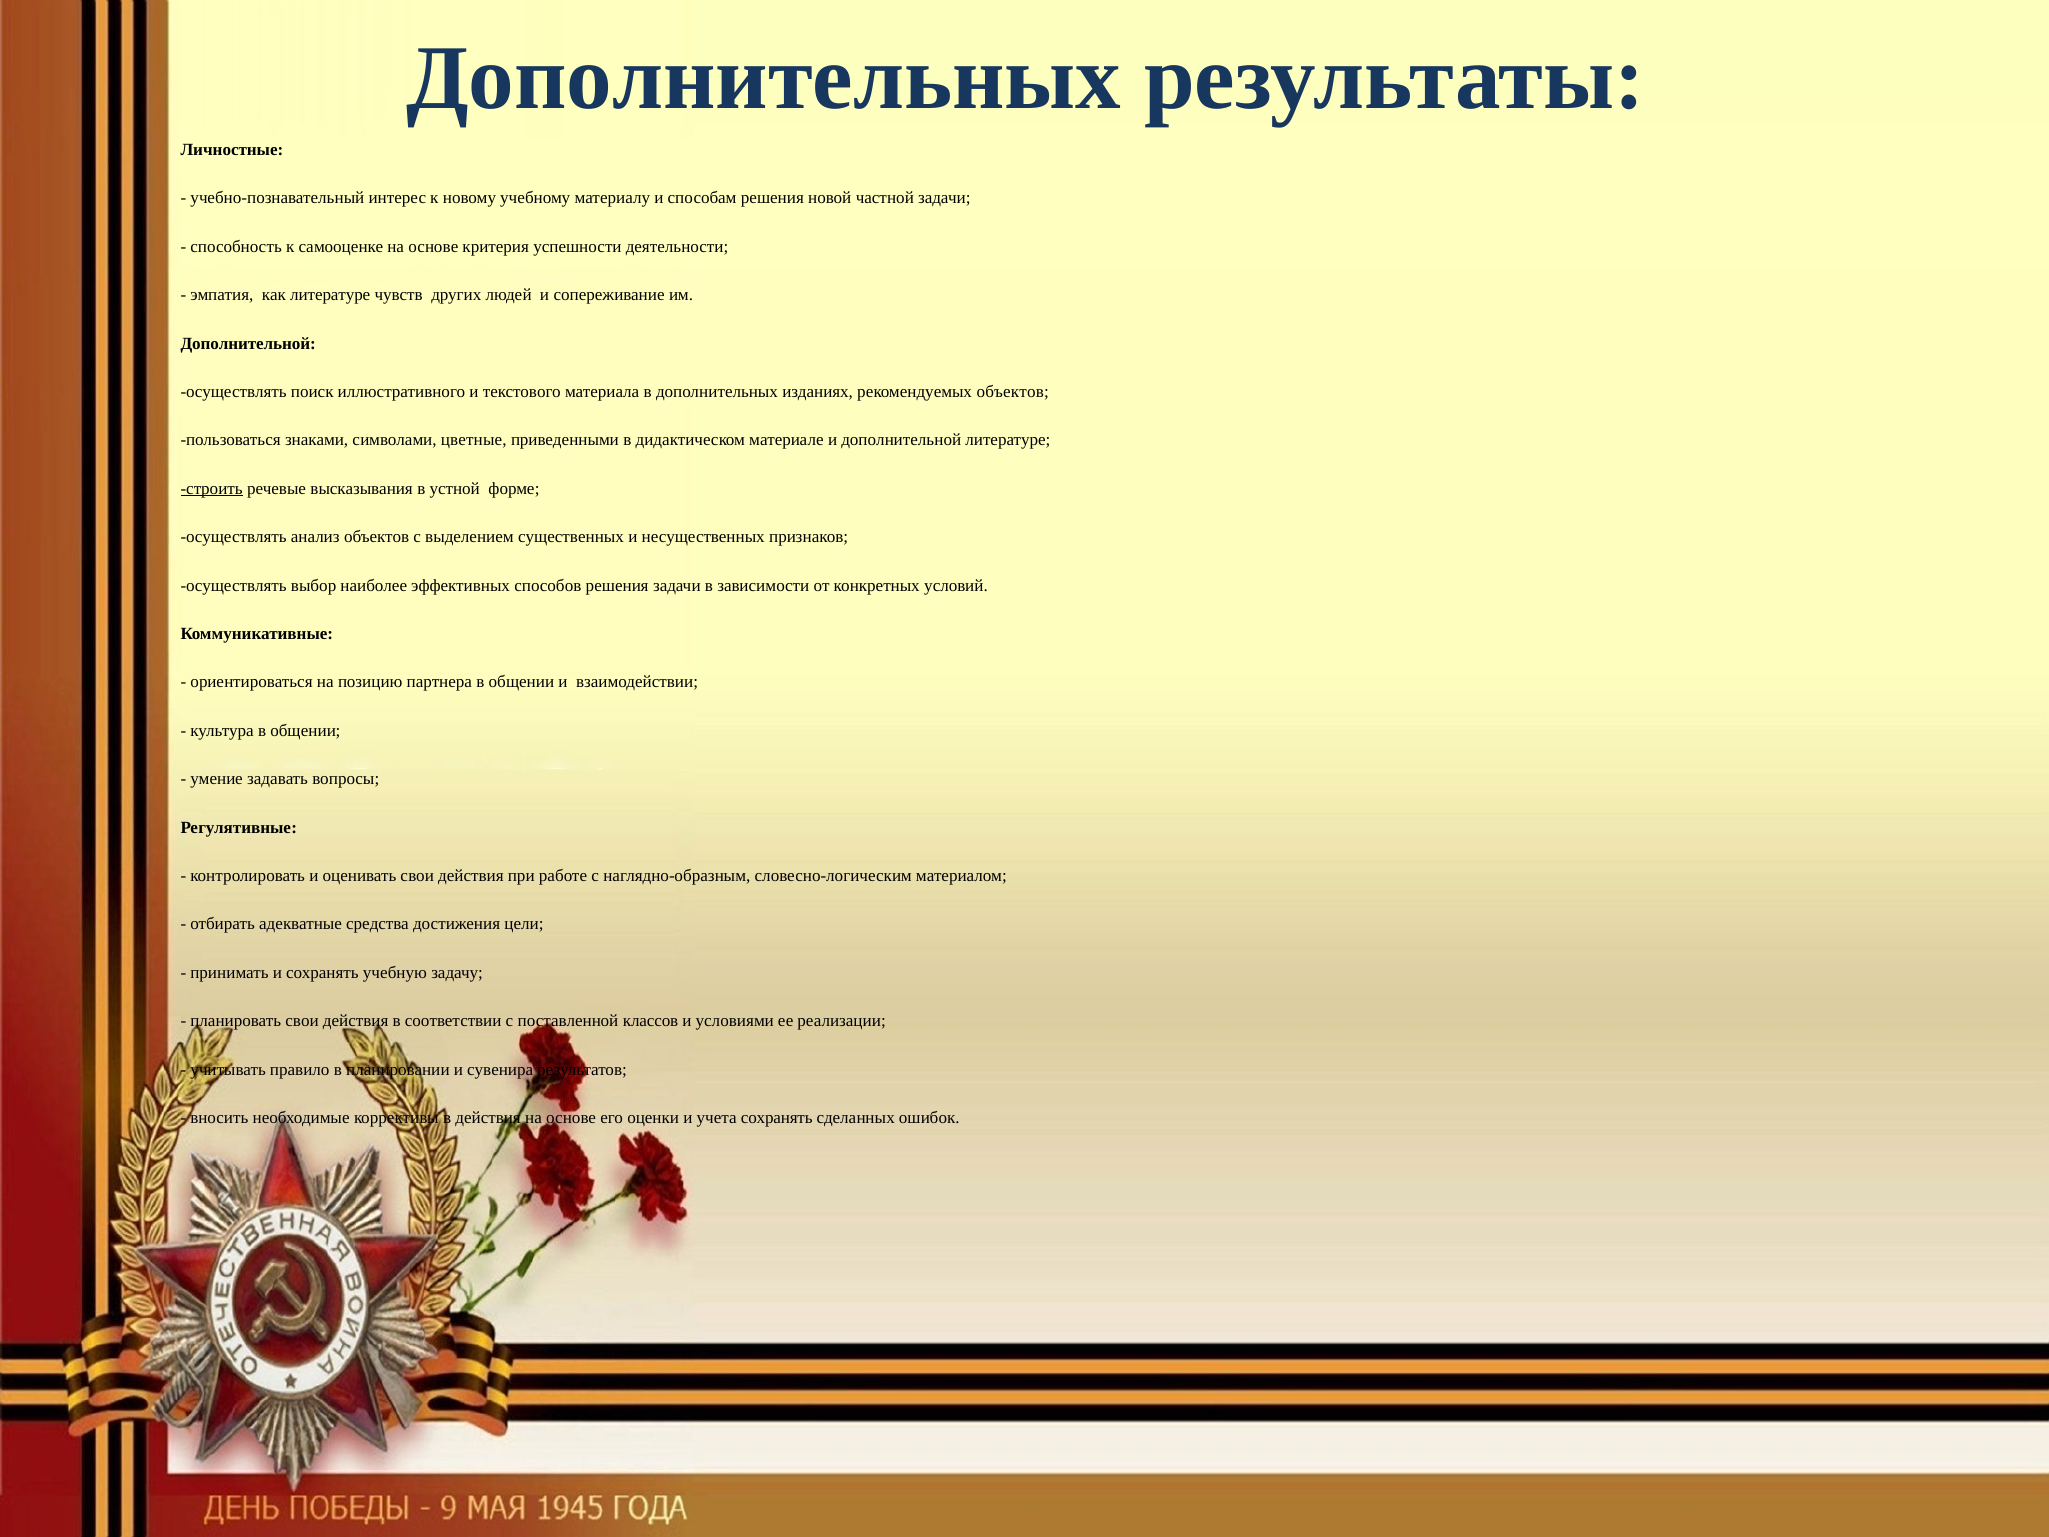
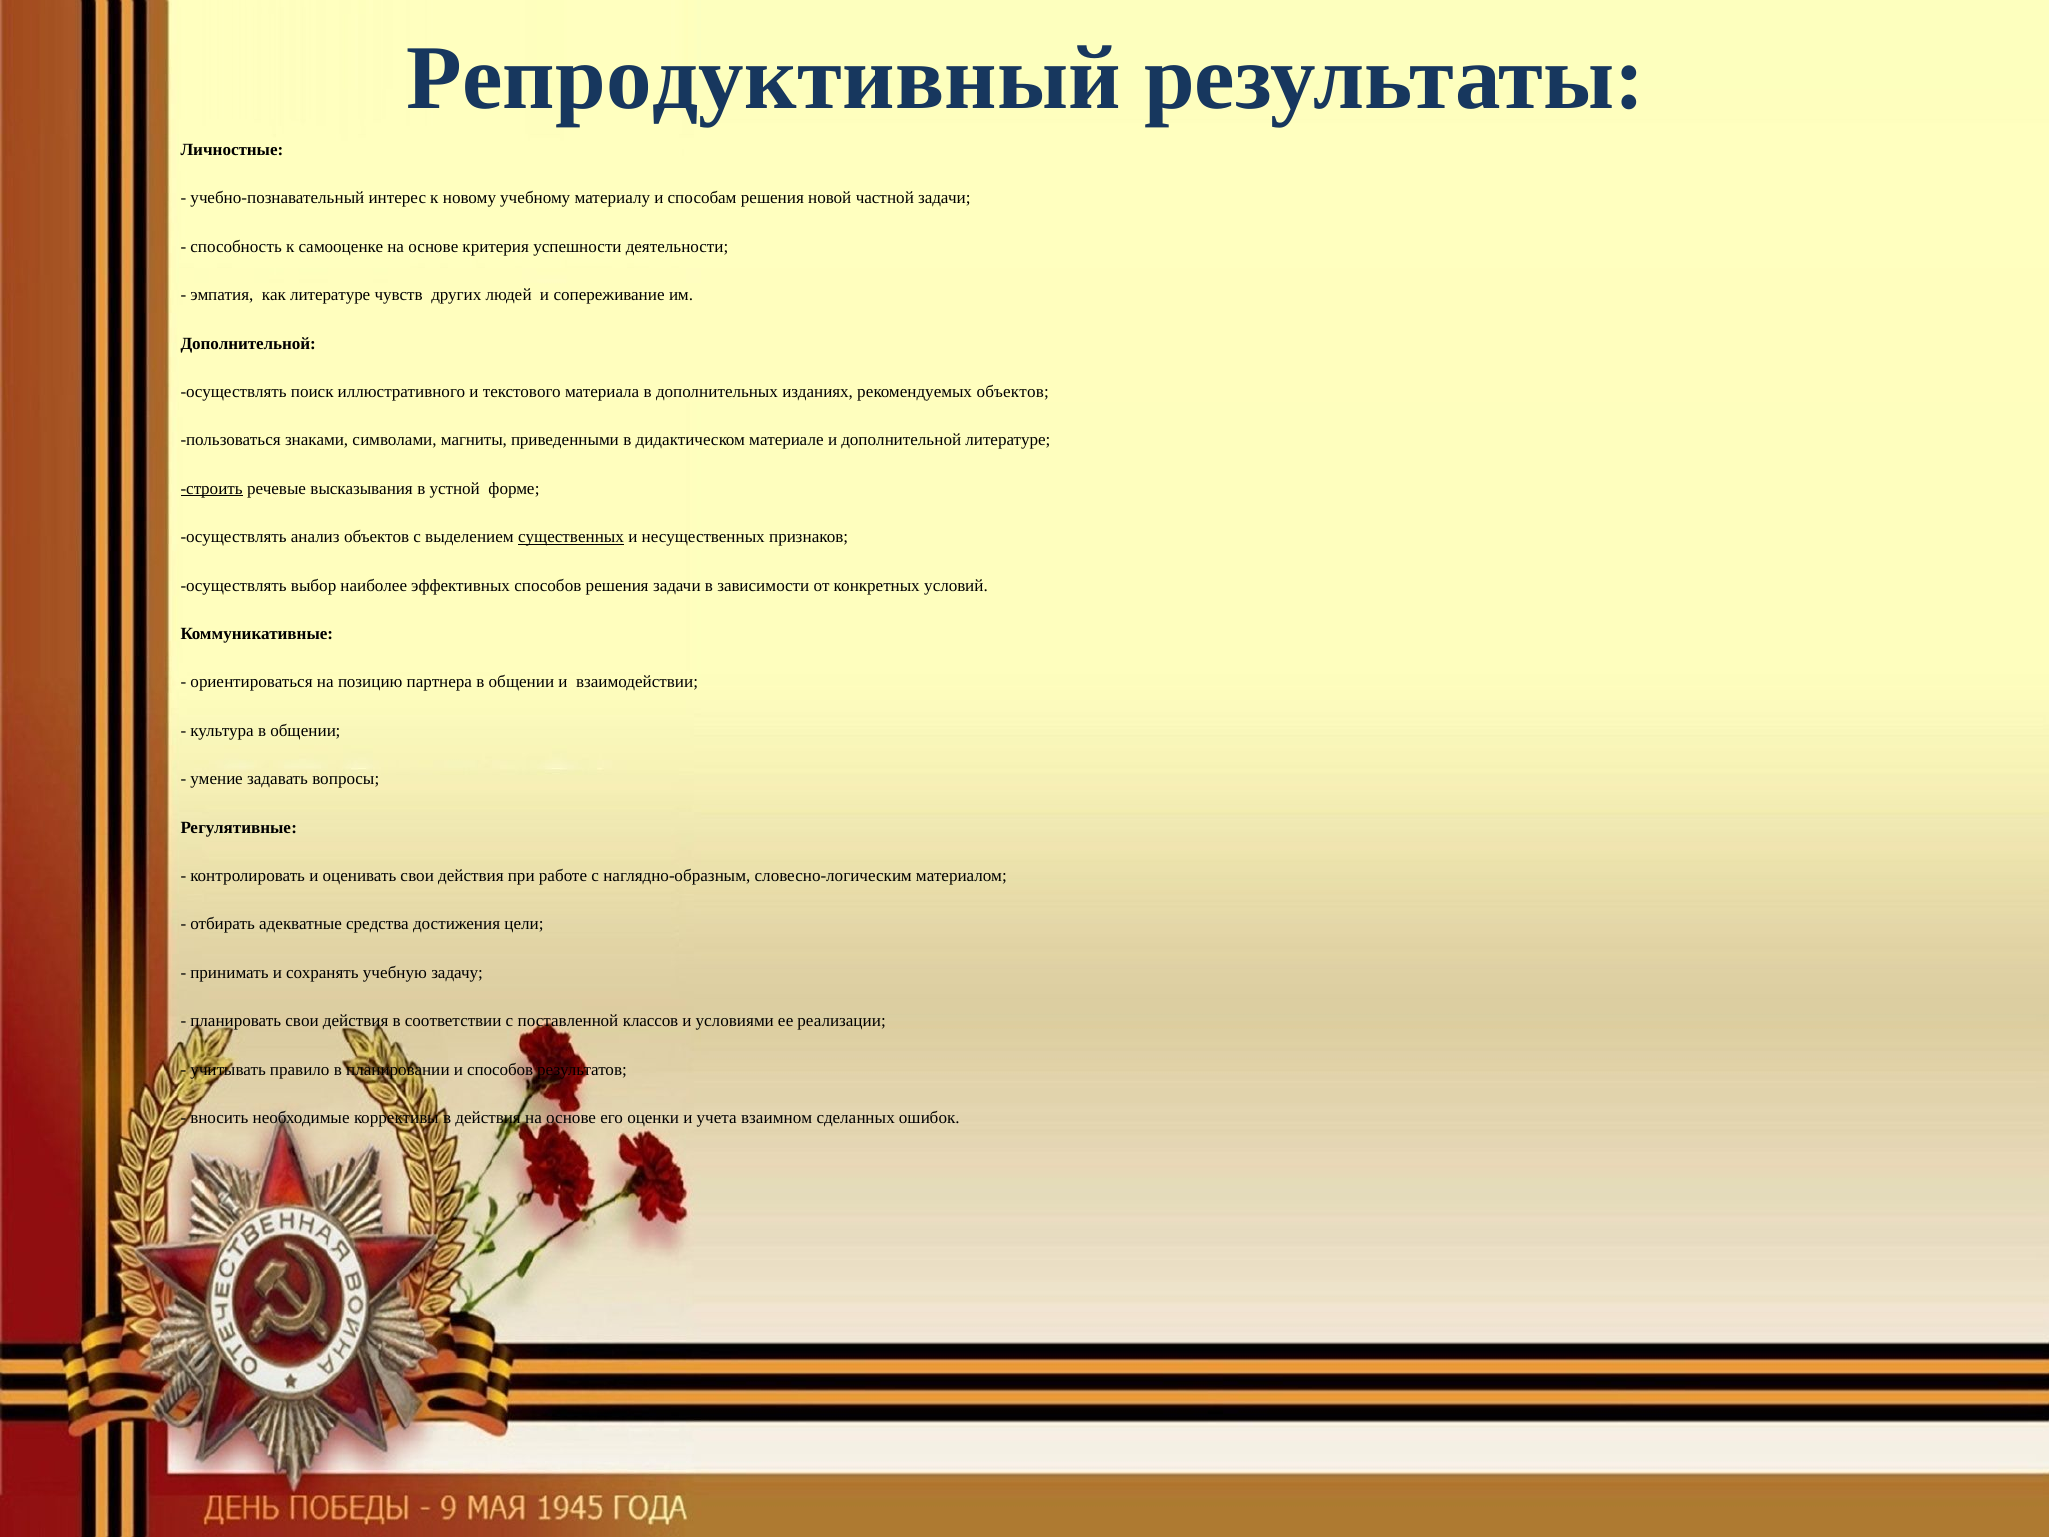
Дополнительных at (764, 78): Дополнительных -> Репродуктивный
цветные: цветные -> магниты
существенных underline: none -> present
и сувенира: сувенира -> способов
учета сохранять: сохранять -> взаимном
